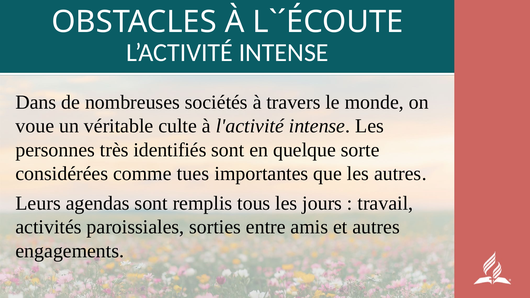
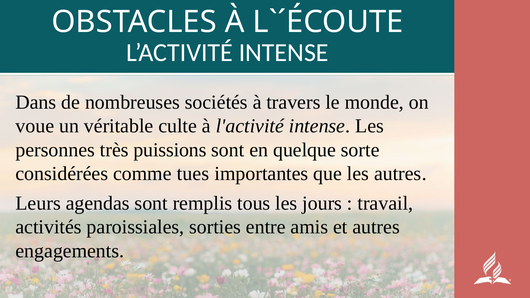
identifiés: identifiés -> puissions
